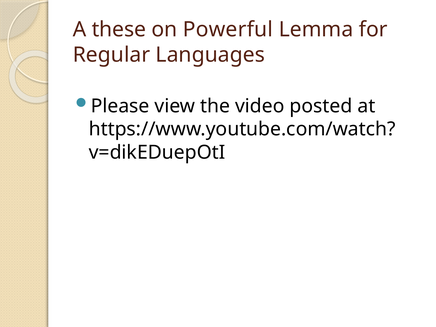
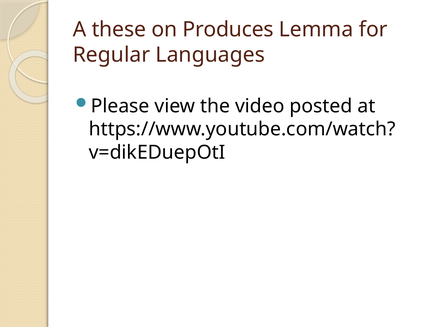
Powerful: Powerful -> Produces
